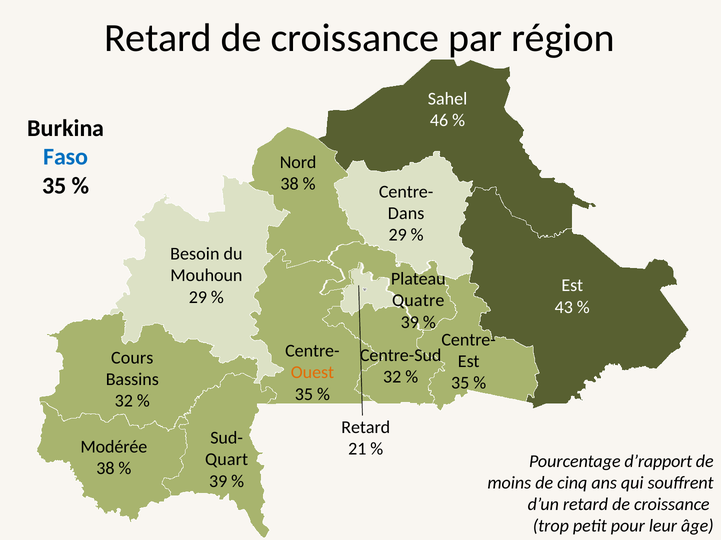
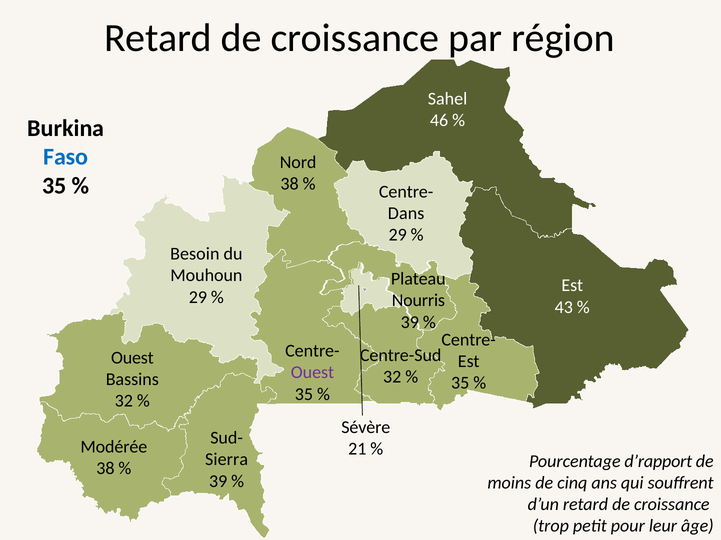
Quatre: Quatre -> Nourris
Cours at (132, 358): Cours -> Ouest
Ouest at (312, 373) colour: orange -> purple
Retard at (366, 428): Retard -> Sévère
Quart: Quart -> Sierra
